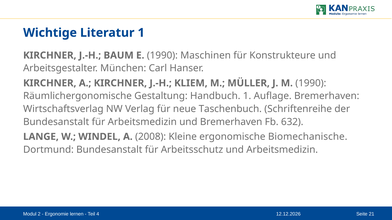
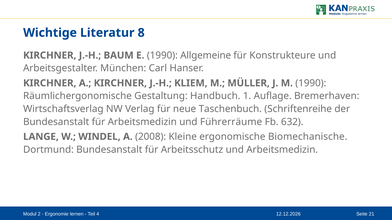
Literatur 1: 1 -> 8
Maschinen: Maschinen -> Allgemeine
und Bremerhaven: Bremerhaven -> Führerräume
